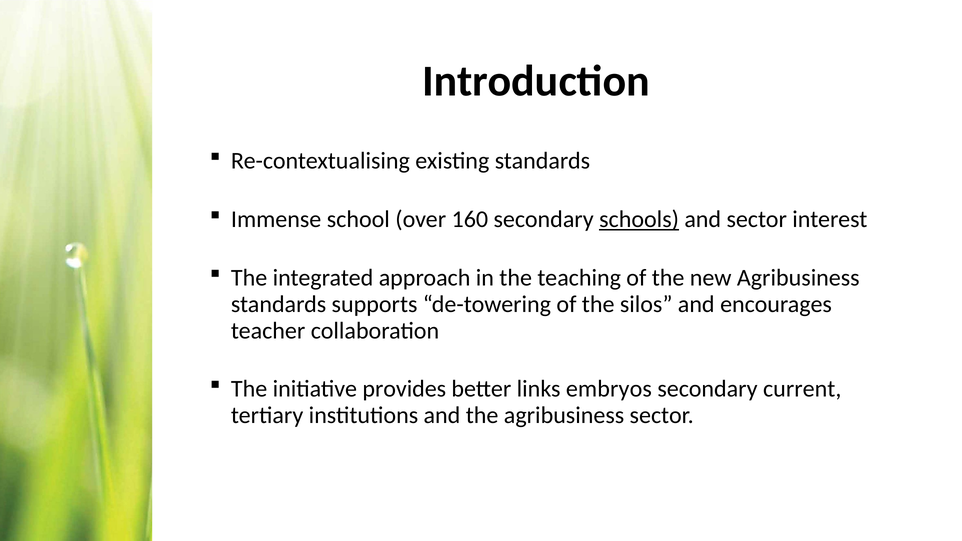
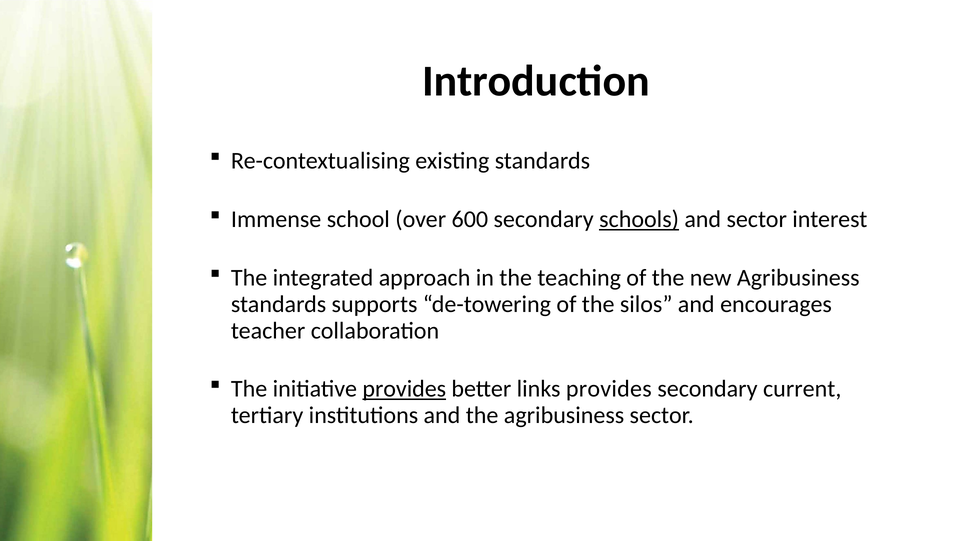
160: 160 -> 600
provides at (404, 389) underline: none -> present
links embryos: embryos -> provides
